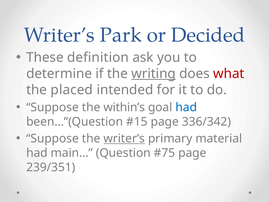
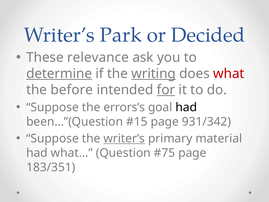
definition: definition -> relevance
determine underline: none -> present
placed: placed -> before
for underline: none -> present
within’s: within’s -> errors’s
had at (186, 107) colour: blue -> black
336/342: 336/342 -> 931/342
main…: main… -> what…
239/351: 239/351 -> 183/351
